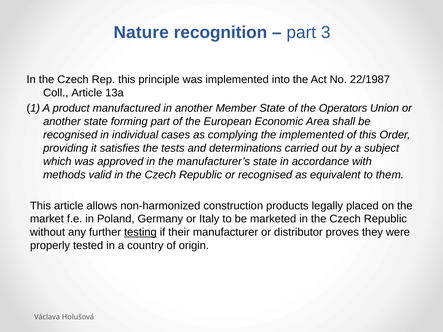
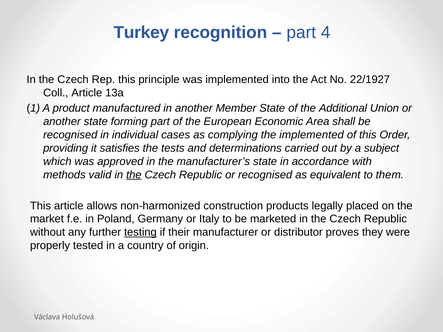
Nature: Nature -> Turkey
3: 3 -> 4
22/1987: 22/1987 -> 22/1927
Operators: Operators -> Additional
the at (134, 175) underline: none -> present
